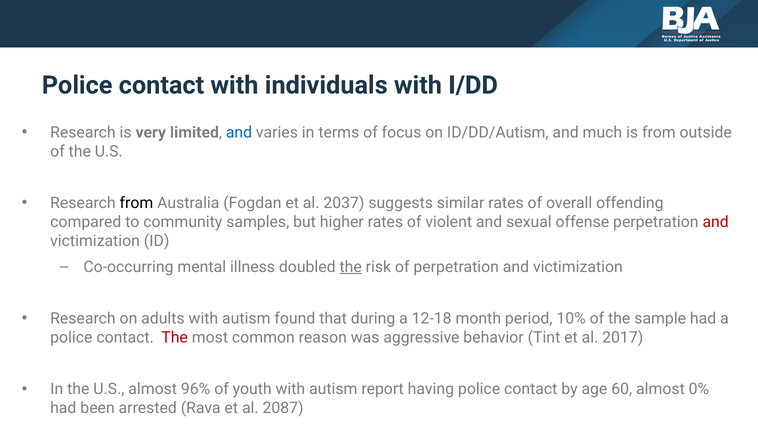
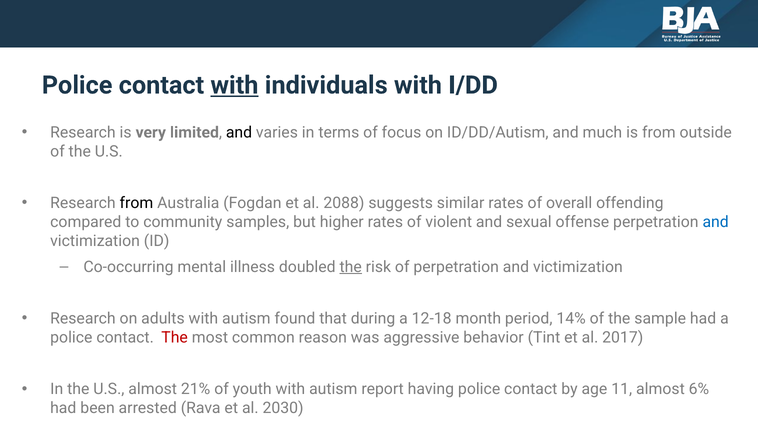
with at (234, 85) underline: none -> present
and at (239, 133) colour: blue -> black
2037: 2037 -> 2088
and at (716, 222) colour: red -> blue
10%: 10% -> 14%
96%: 96% -> 21%
60: 60 -> 11
0%: 0% -> 6%
2087: 2087 -> 2030
